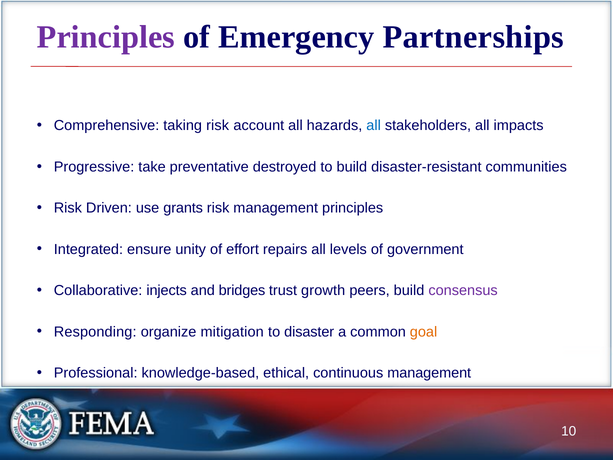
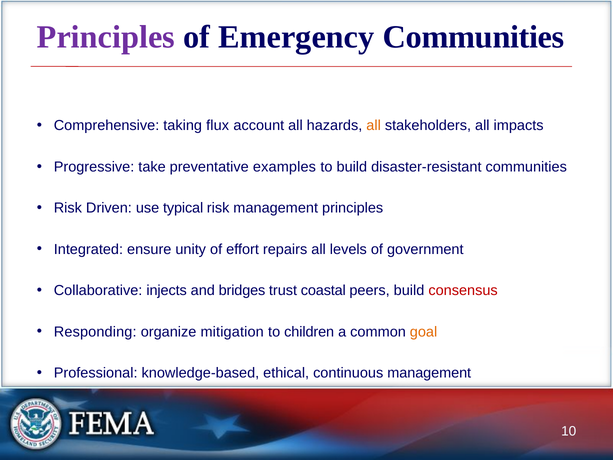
Emergency Partnerships: Partnerships -> Communities
taking risk: risk -> flux
all at (374, 126) colour: blue -> orange
destroyed: destroyed -> examples
grants: grants -> typical
growth: growth -> coastal
consensus colour: purple -> red
disaster: disaster -> children
